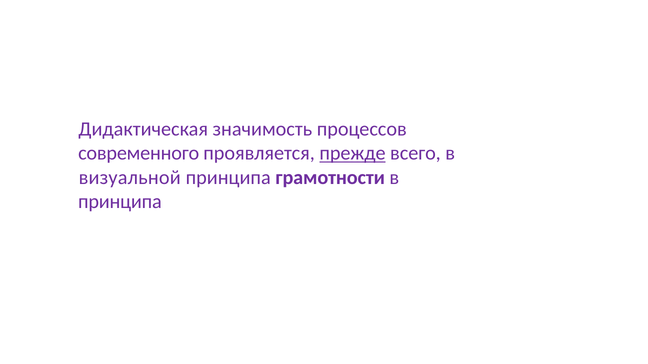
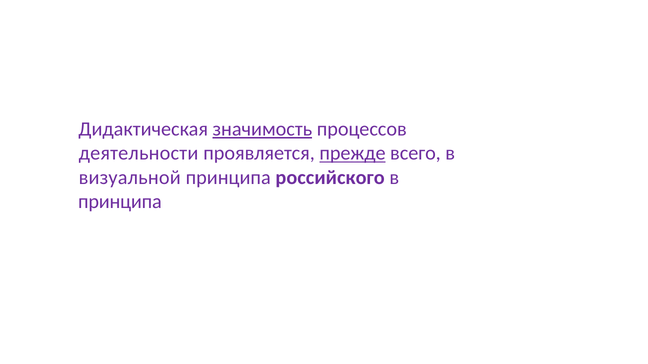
значимость underline: none -> present
современного: современного -> деятельности
грамотности: грамотности -> российского
